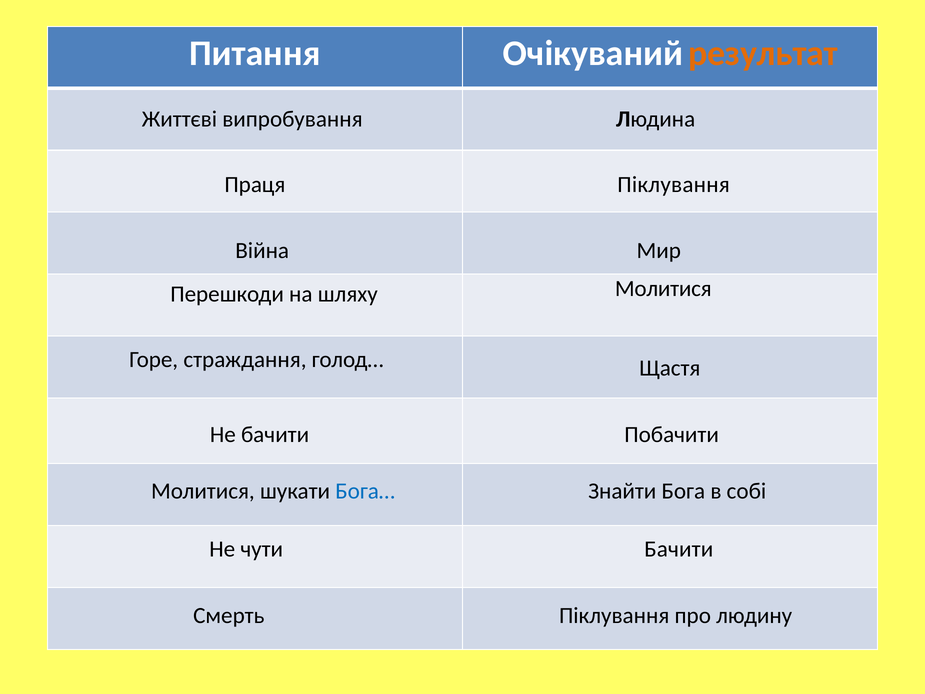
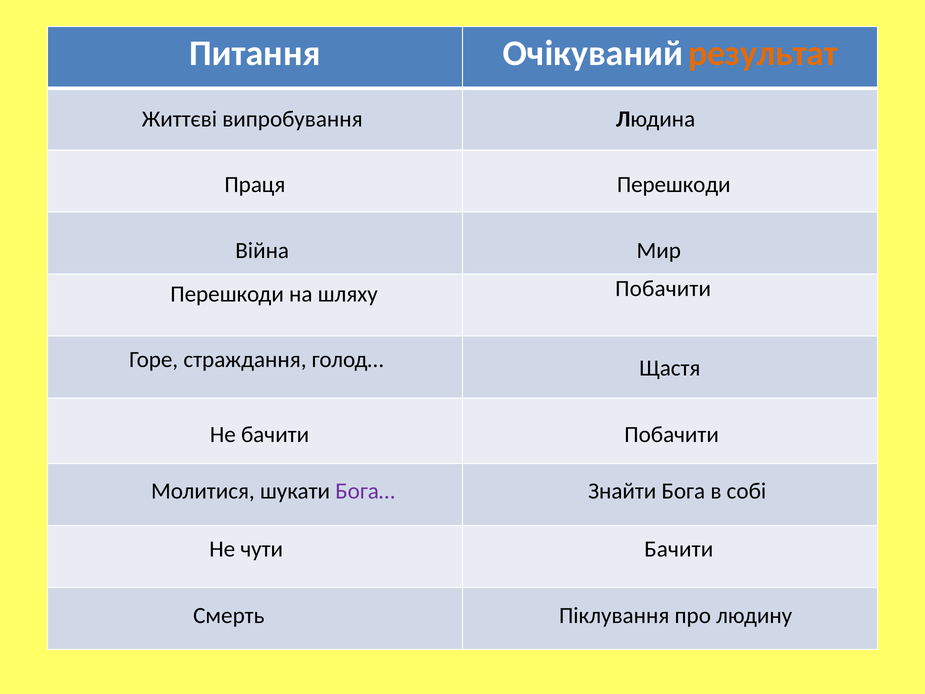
Праця Піклування: Піклування -> Перешкоди
шляху Молитися: Молитися -> Побачити
Бога… colour: blue -> purple
